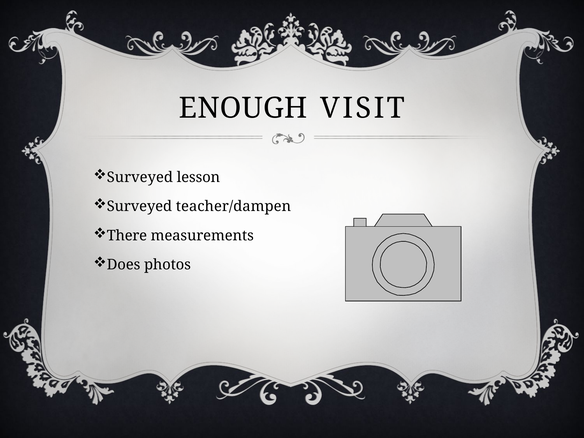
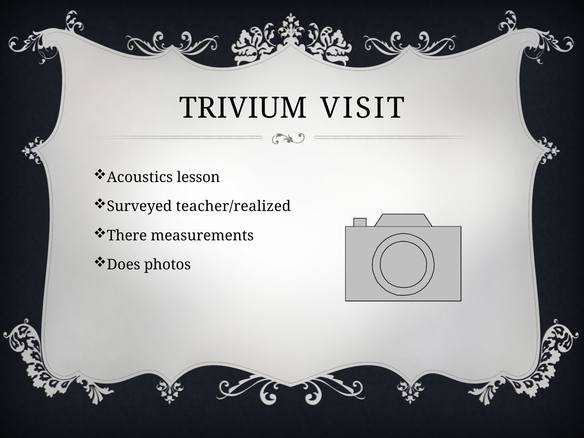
ENOUGH: ENOUGH -> TRIVIUM
Surveyed at (140, 177): Surveyed -> Acoustics
teacher/dampen: teacher/dampen -> teacher/realized
